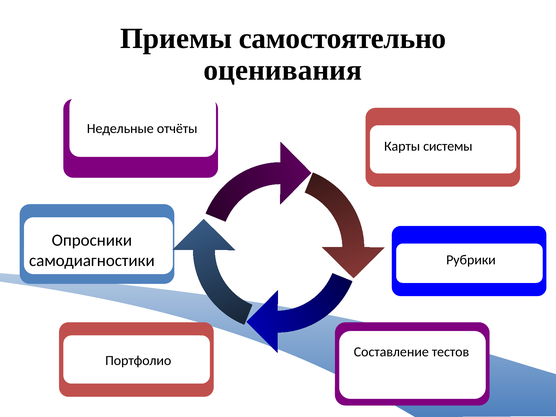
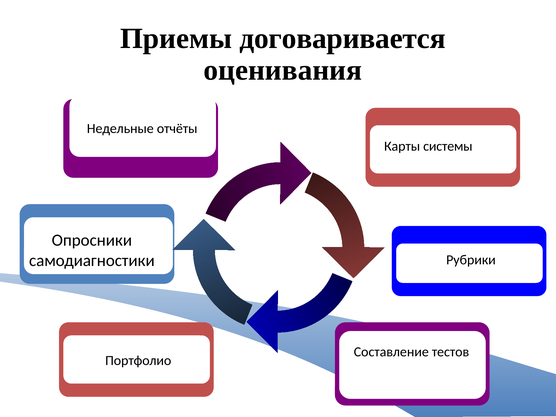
самостоятельно: самостоятельно -> договаривается
